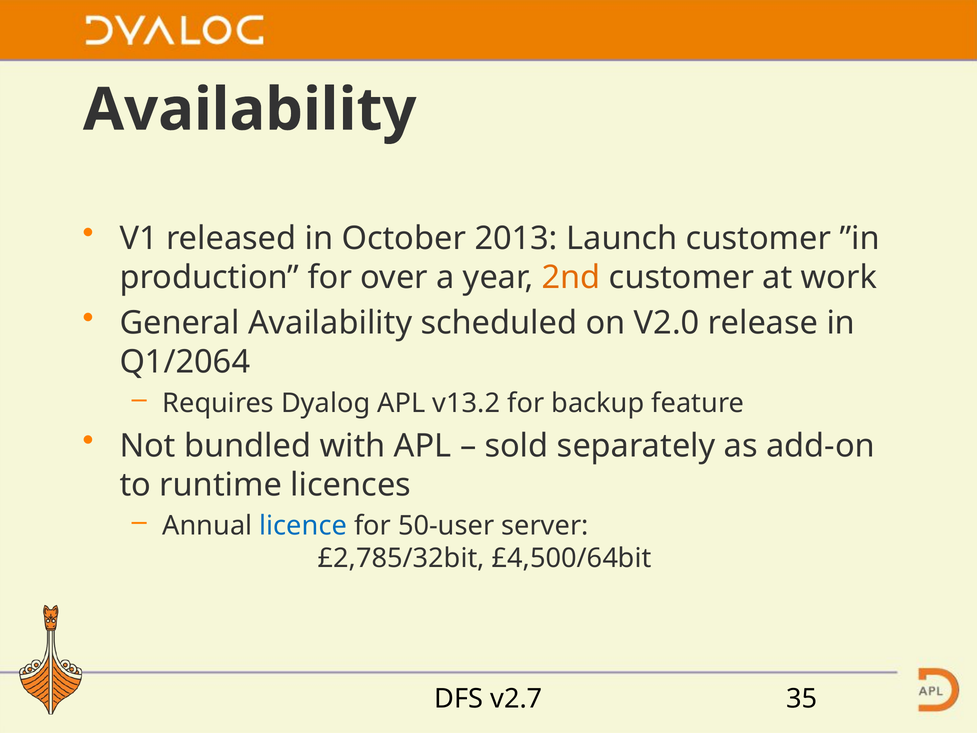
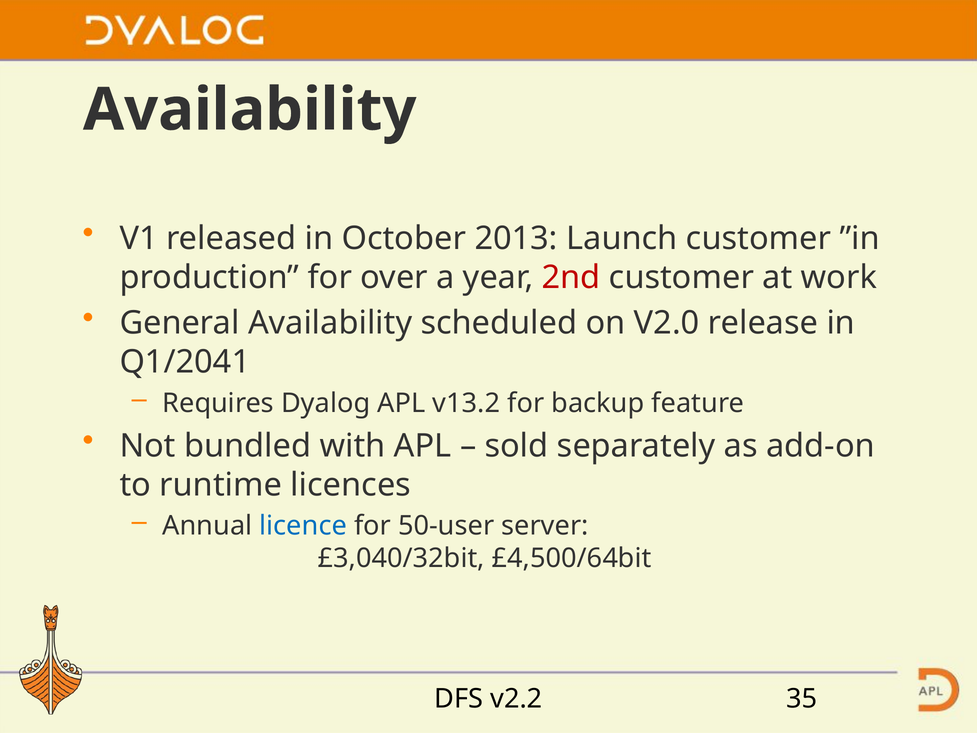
2nd colour: orange -> red
Q1/2064: Q1/2064 -> Q1/2041
£2,785/32bit: £2,785/32bit -> £3,040/32bit
v2.7: v2.7 -> v2.2
